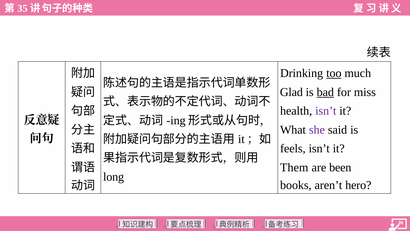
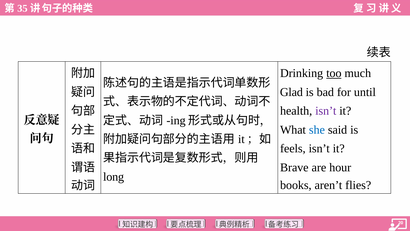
bad underline: present -> none
miss: miss -> until
she colour: purple -> blue
Them: Them -> Brave
been: been -> hour
hero: hero -> flies
